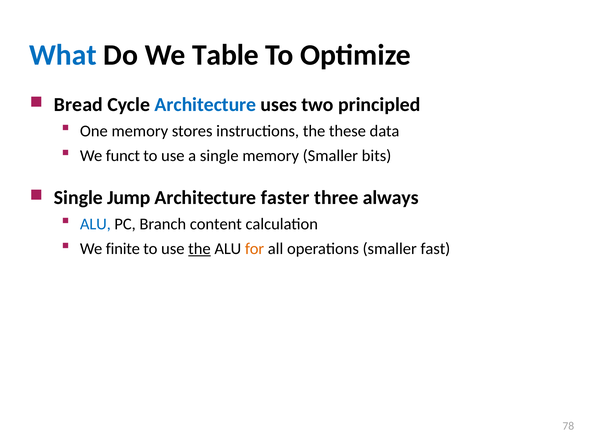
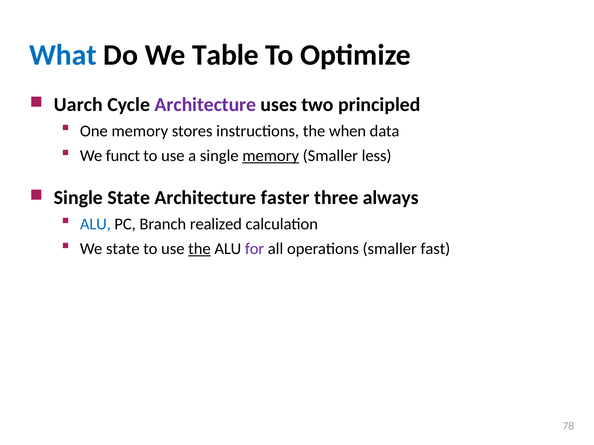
Bread: Bread -> Uarch
Architecture at (205, 105) colour: blue -> purple
these: these -> when
memory at (271, 156) underline: none -> present
bits: bits -> less
Single Jump: Jump -> State
content: content -> realized
We finite: finite -> state
for colour: orange -> purple
